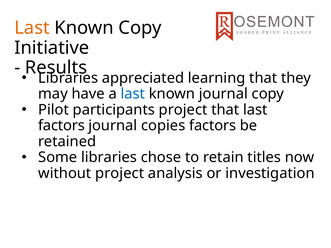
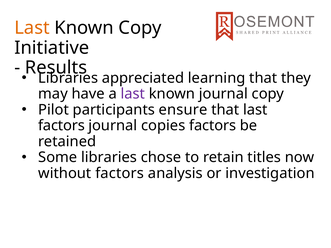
last at (133, 94) colour: blue -> purple
participants project: project -> ensure
without project: project -> factors
